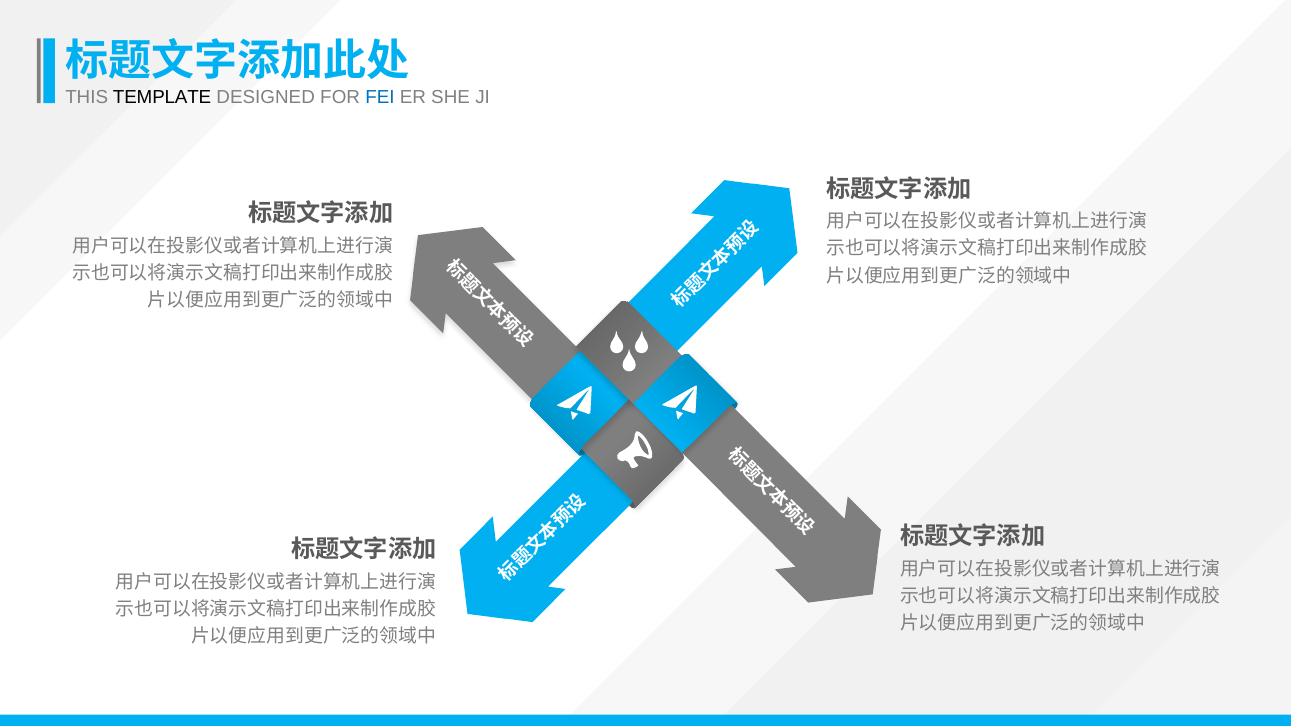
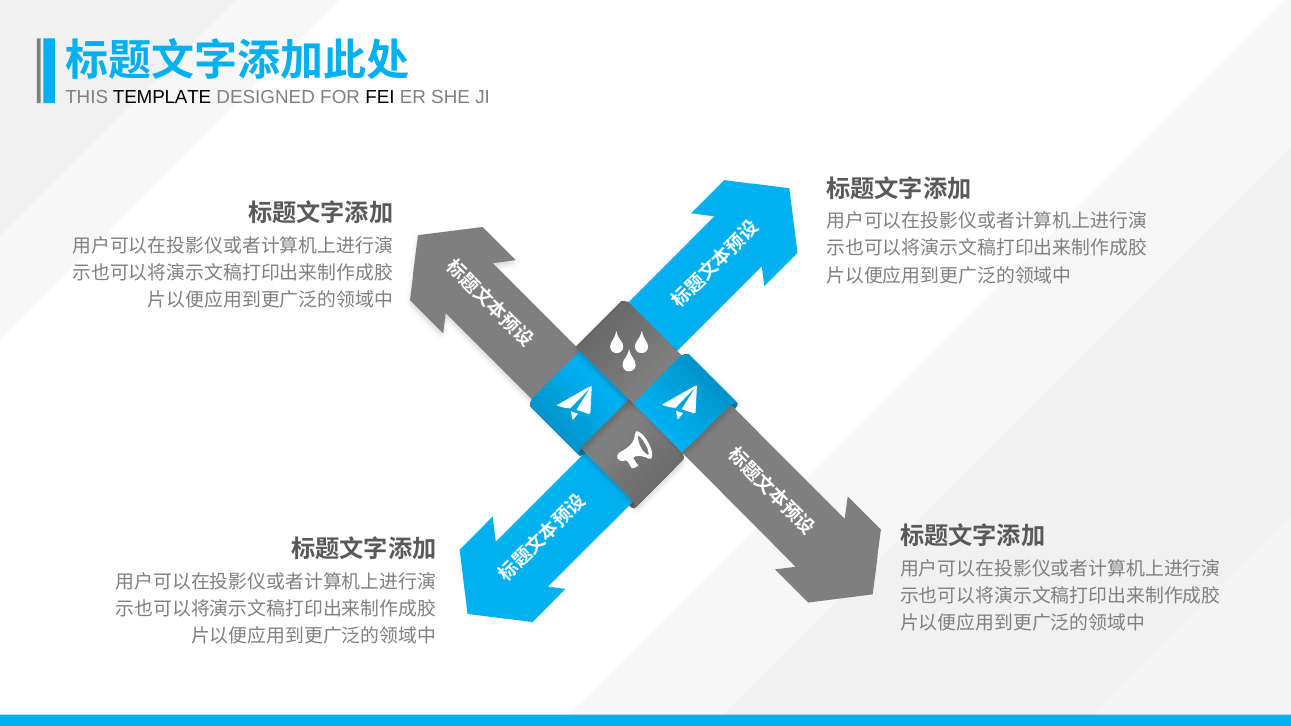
FEI colour: blue -> black
